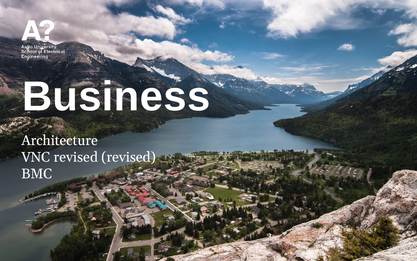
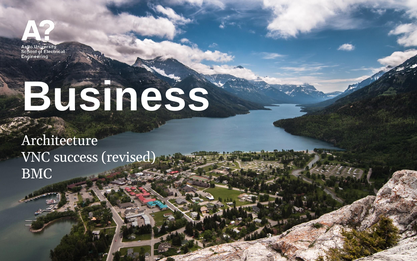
VNC revised: revised -> success
